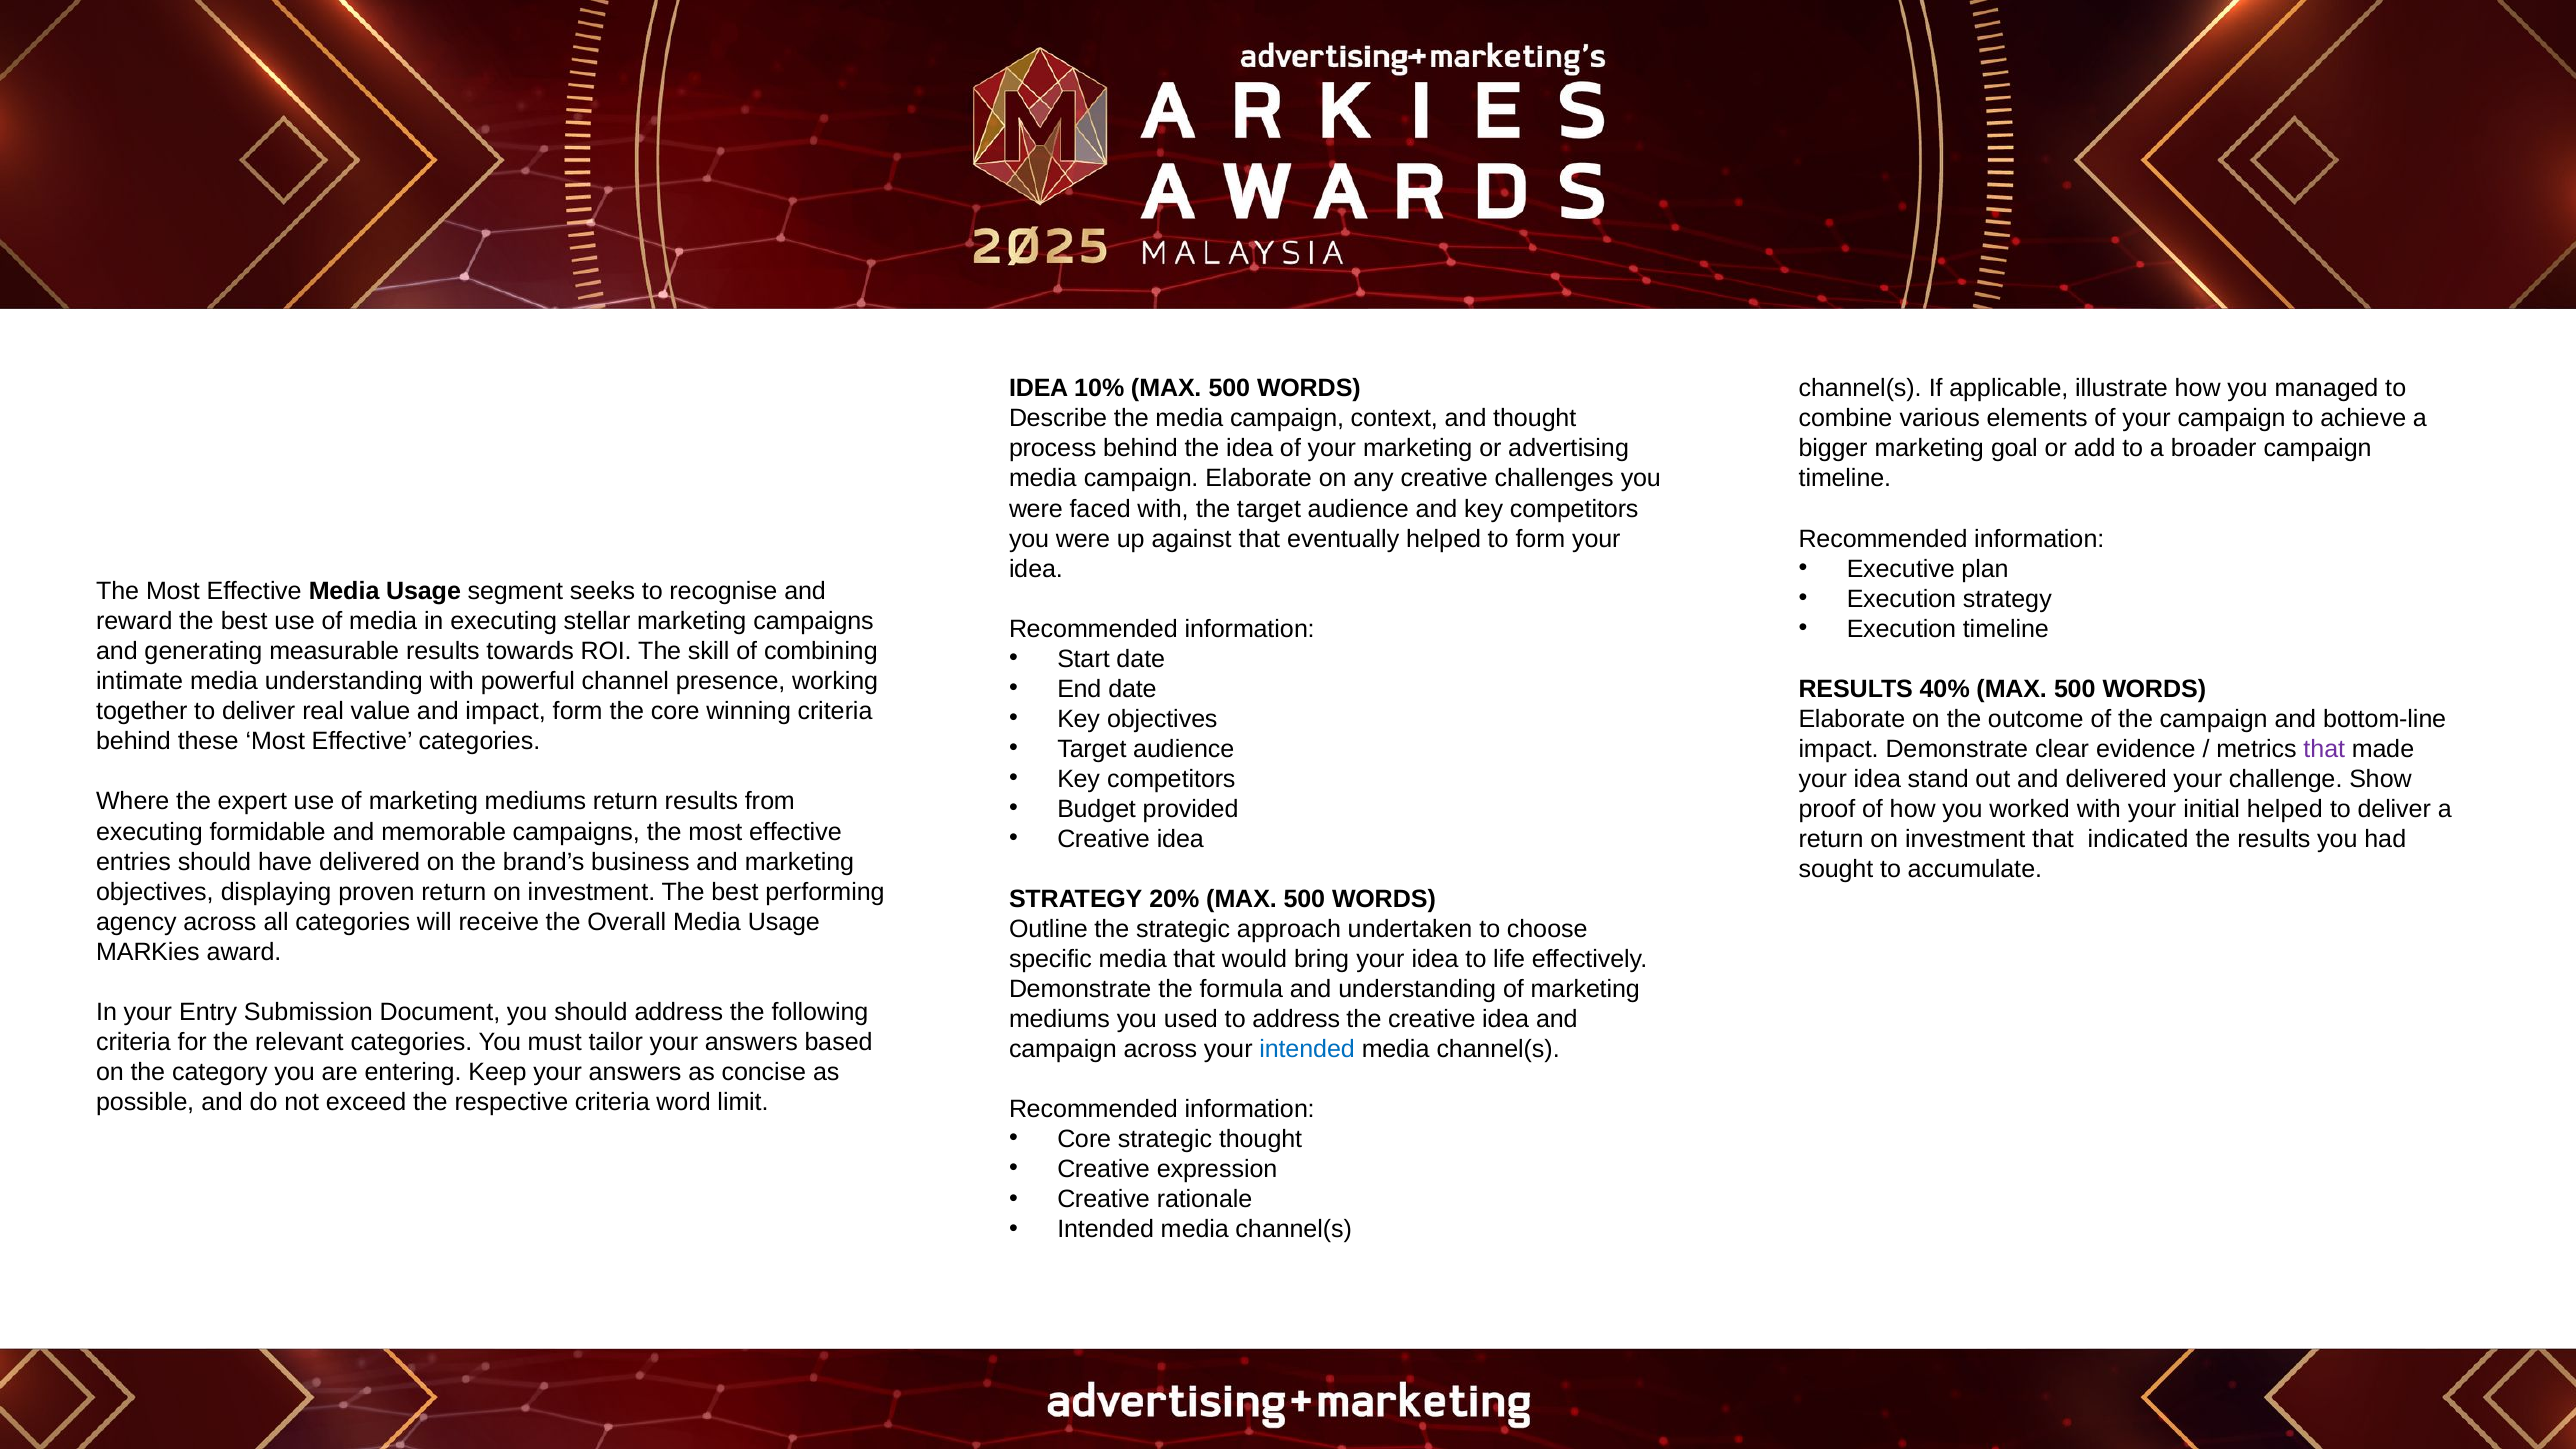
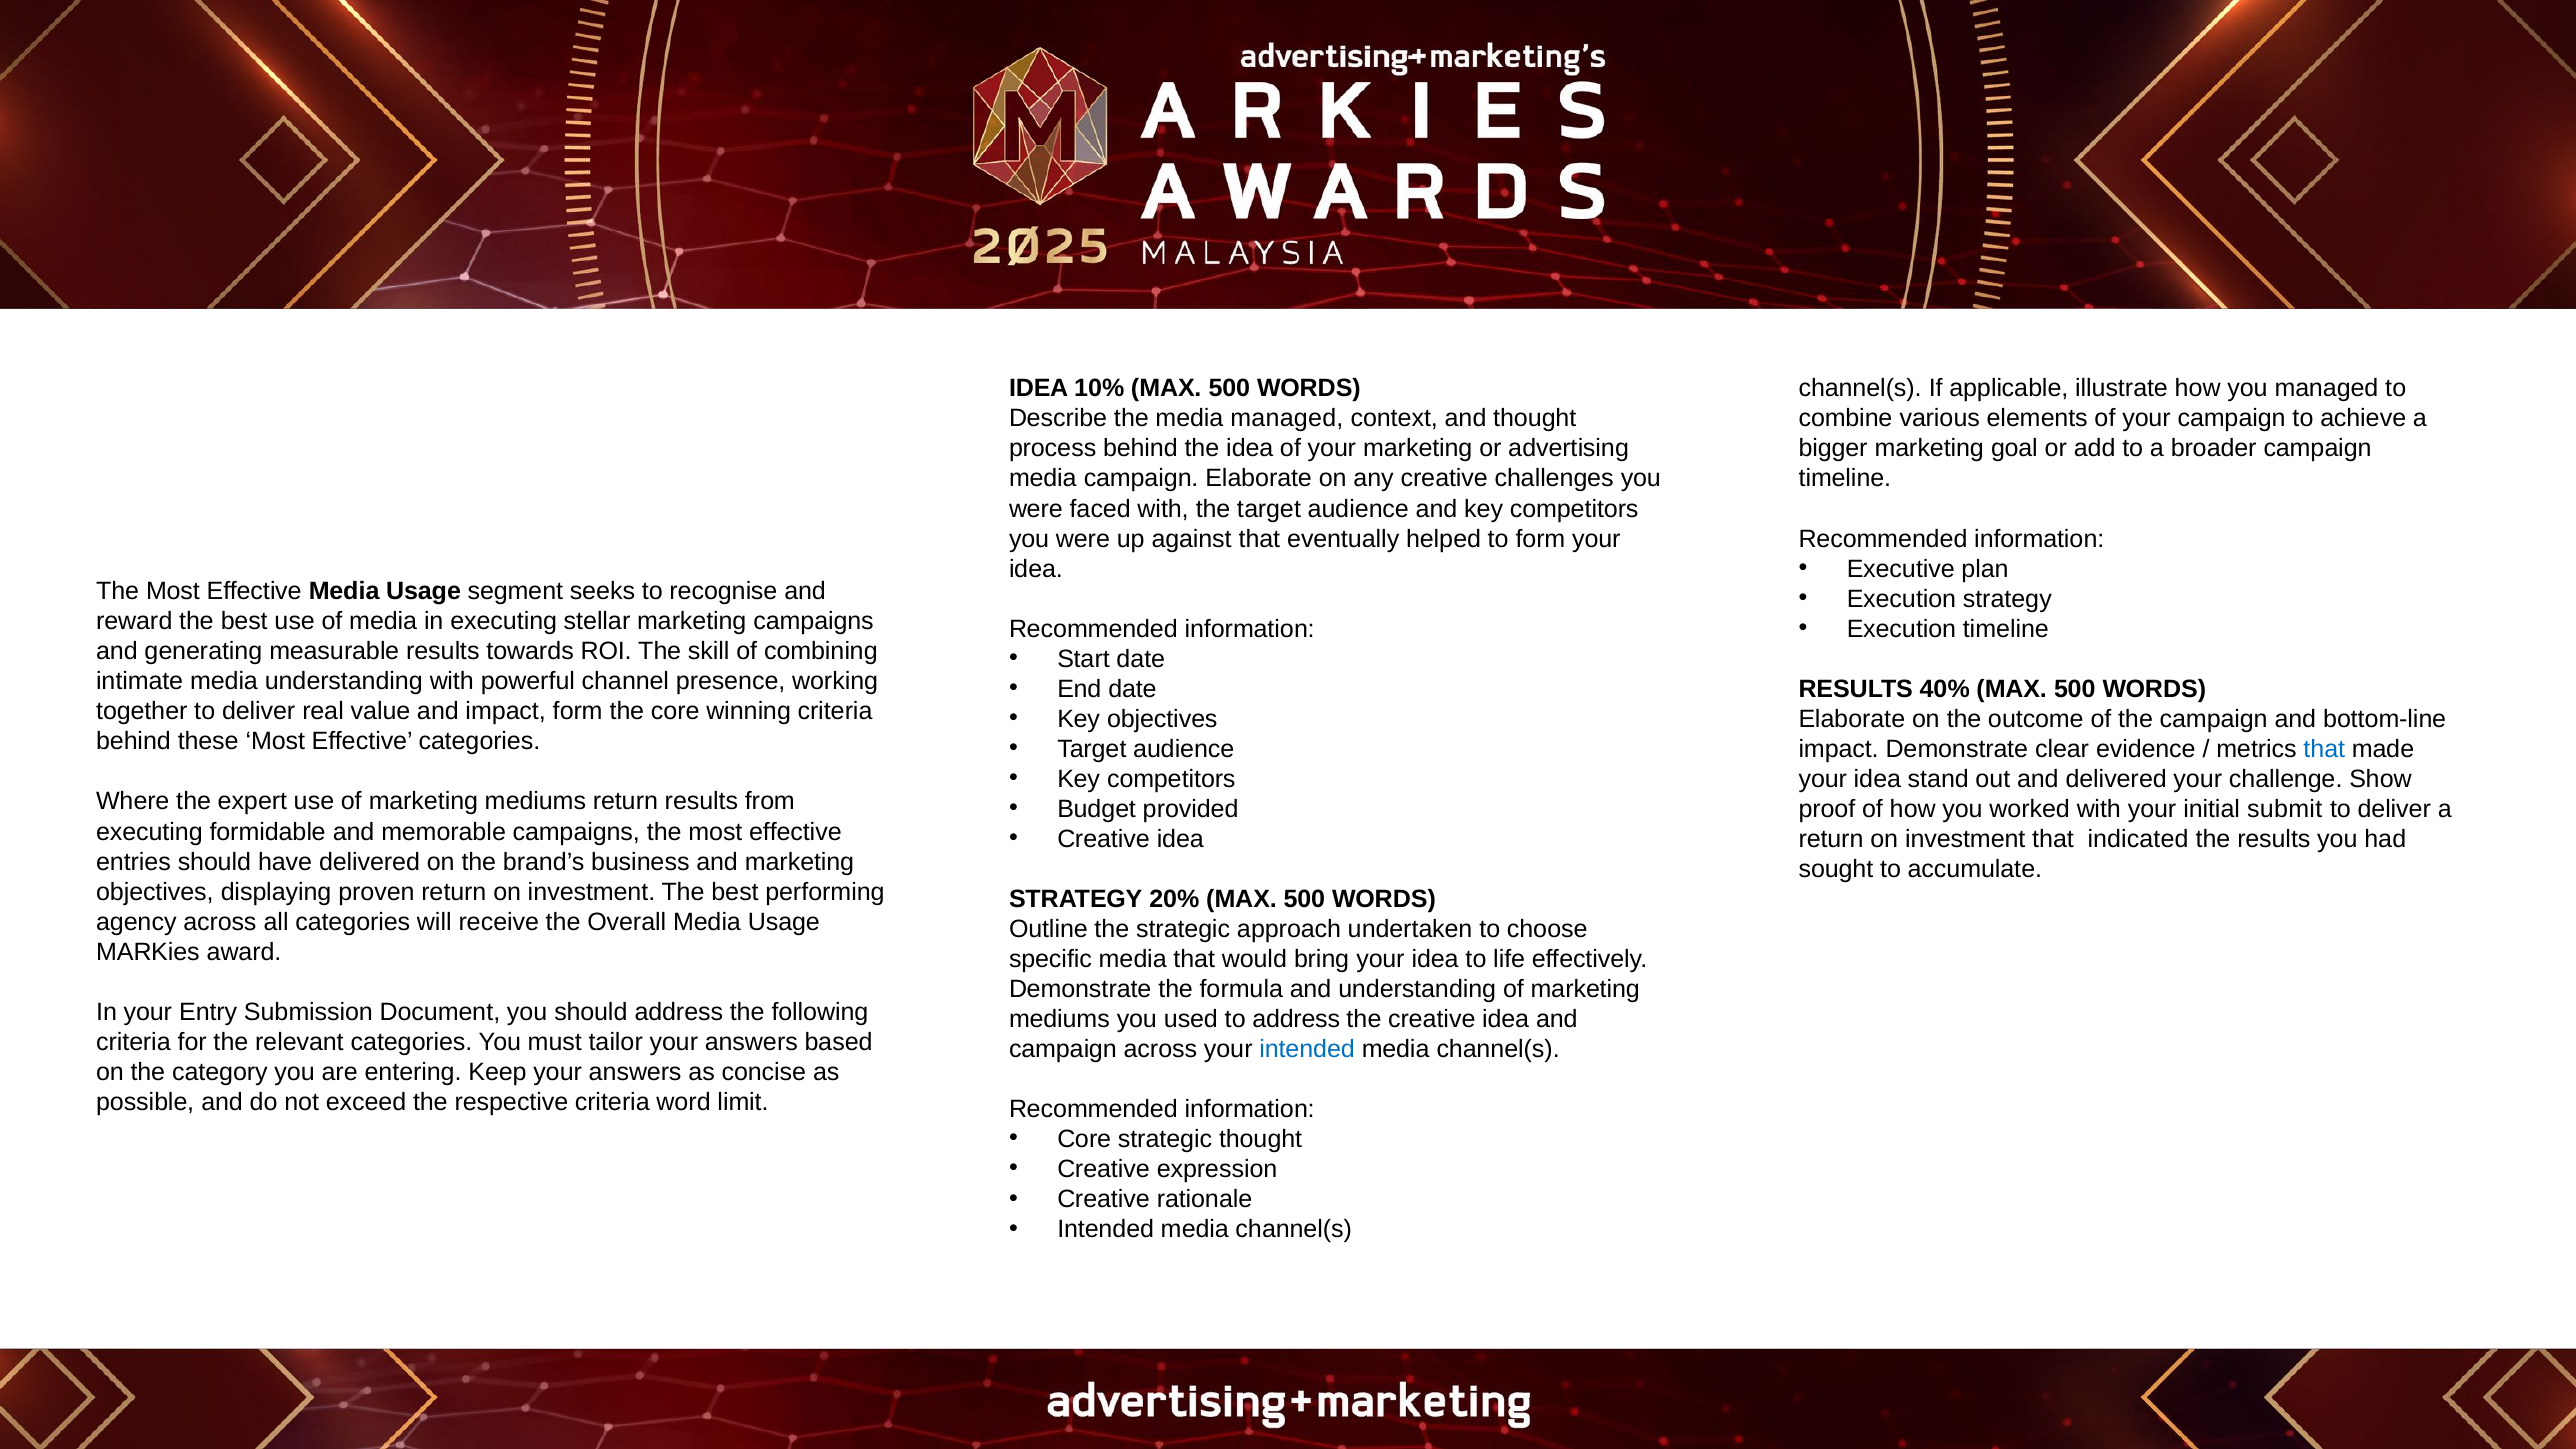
the media campaign: campaign -> managed
that at (2324, 749) colour: purple -> blue
initial helped: helped -> submit
